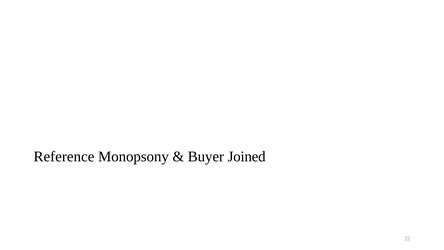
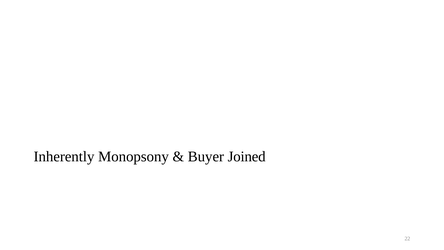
Reference: Reference -> Inherently
